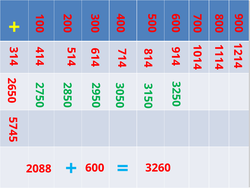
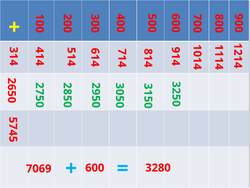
2088: 2088 -> 7069
3260: 3260 -> 3280
